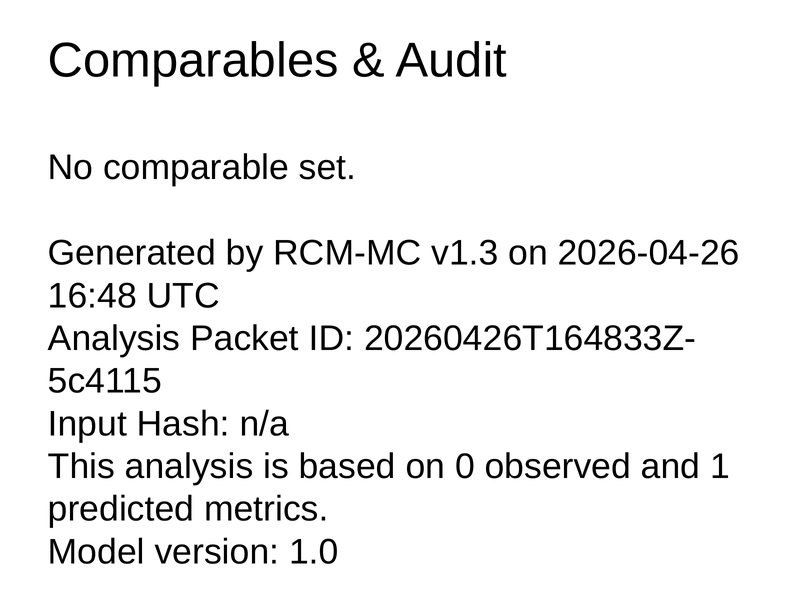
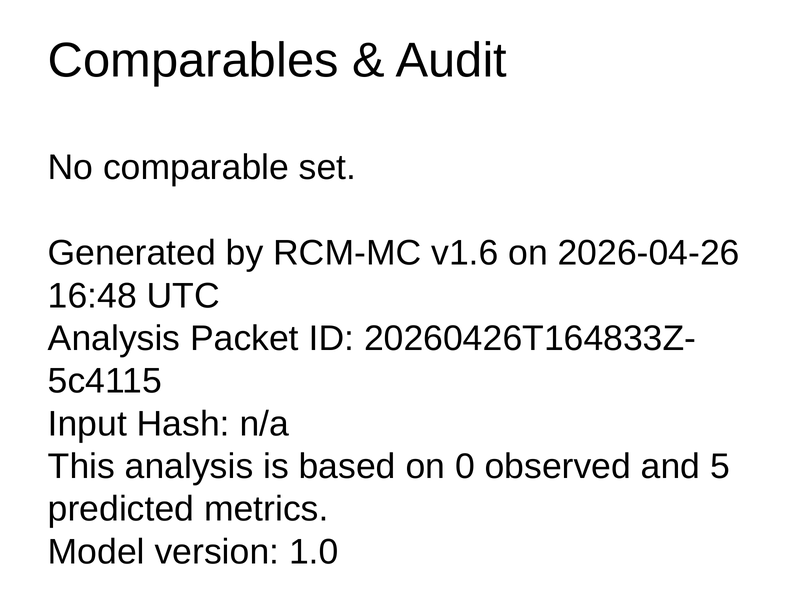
v1.3: v1.3 -> v1.6
1: 1 -> 5
